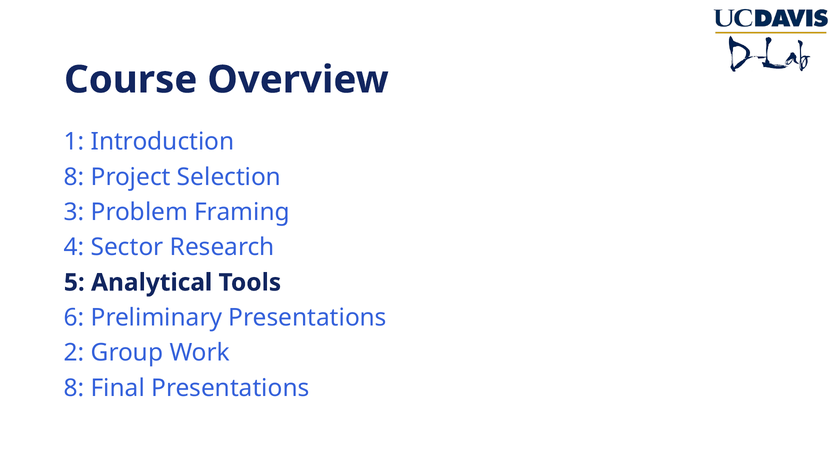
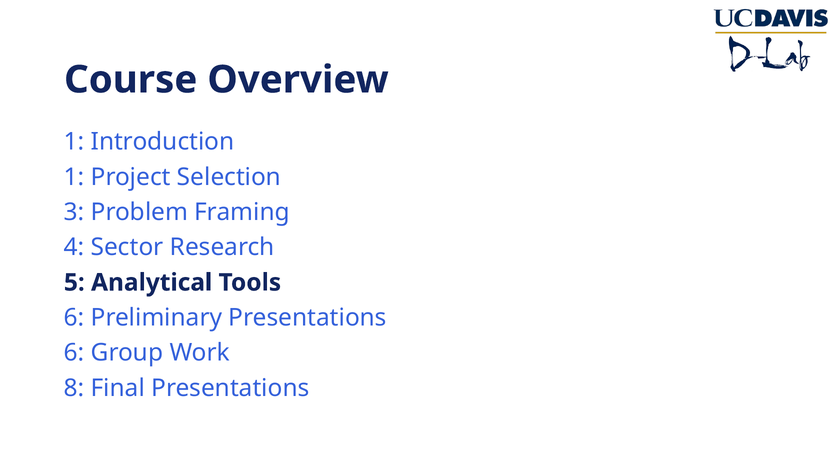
8 at (74, 177): 8 -> 1
2 at (74, 353): 2 -> 6
